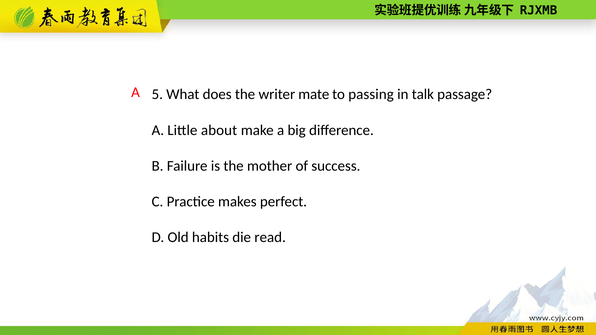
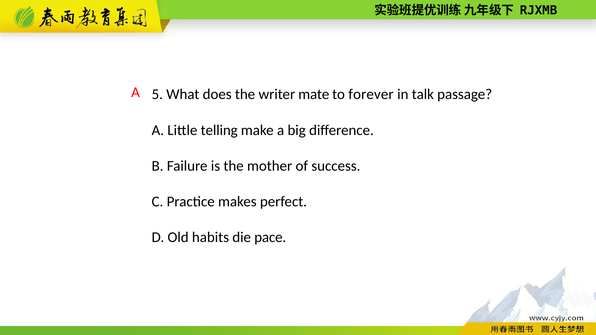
passing: passing -> forever
about: about -> telling
read: read -> pace
